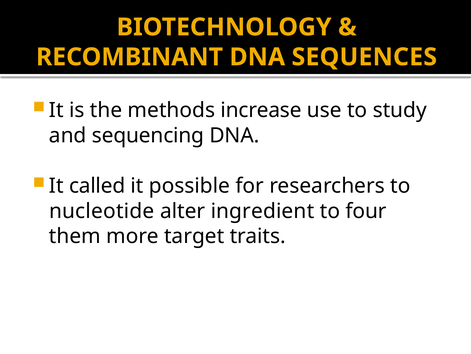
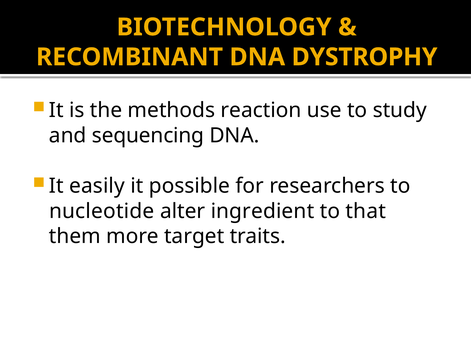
SEQUENCES: SEQUENCES -> DYSTROPHY
increase: increase -> reaction
called: called -> easily
four: four -> that
